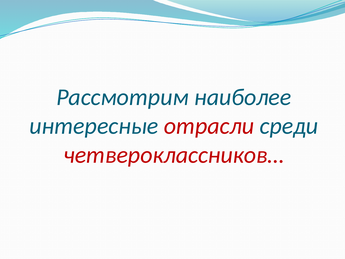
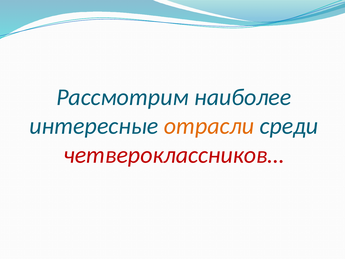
отрасли colour: red -> orange
